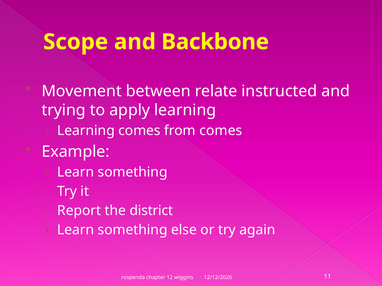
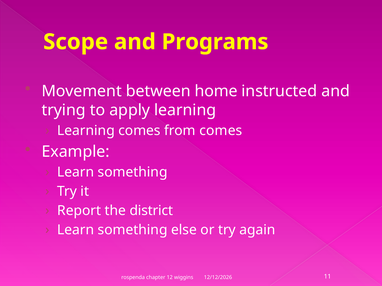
Backbone: Backbone -> Programs
relate: relate -> home
